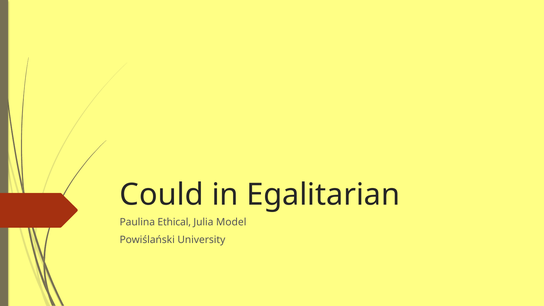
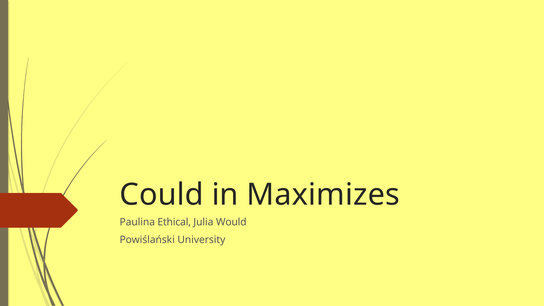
Egalitarian: Egalitarian -> Maximizes
Model: Model -> Would
